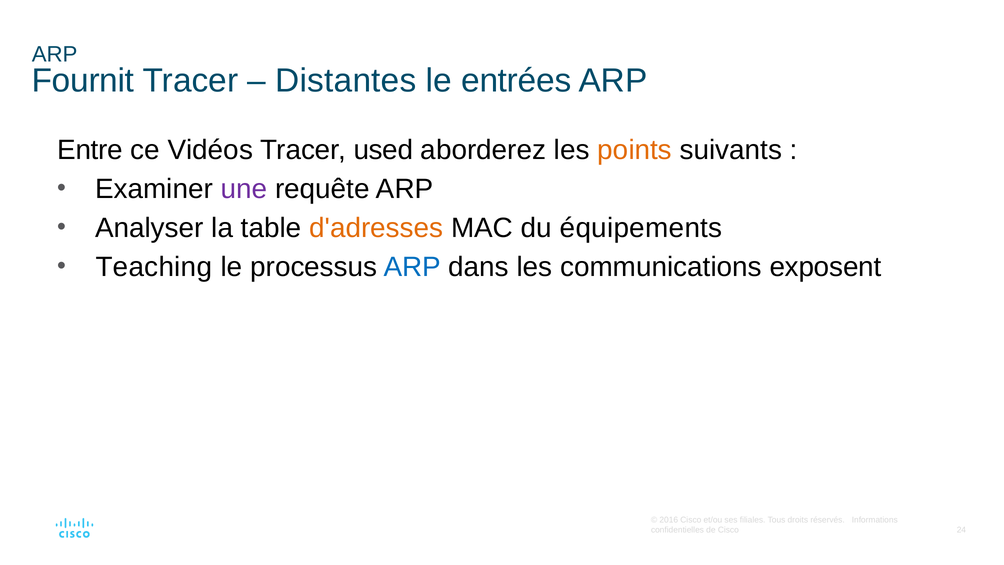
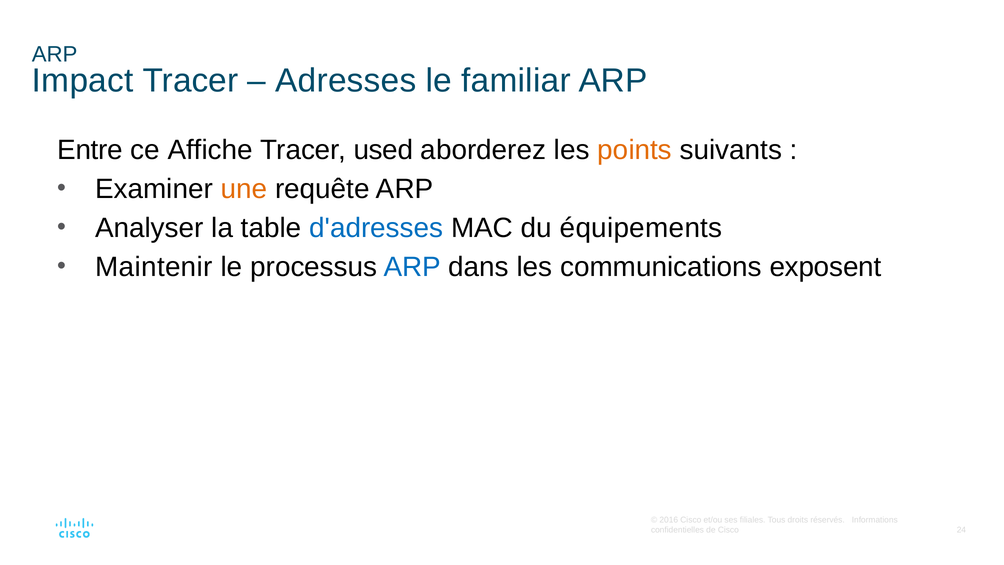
Fournit: Fournit -> Impact
Distantes: Distantes -> Adresses
entrées: entrées -> familiar
Vidéos: Vidéos -> Affiche
une colour: purple -> orange
d'adresses colour: orange -> blue
Teaching: Teaching -> Maintenir
